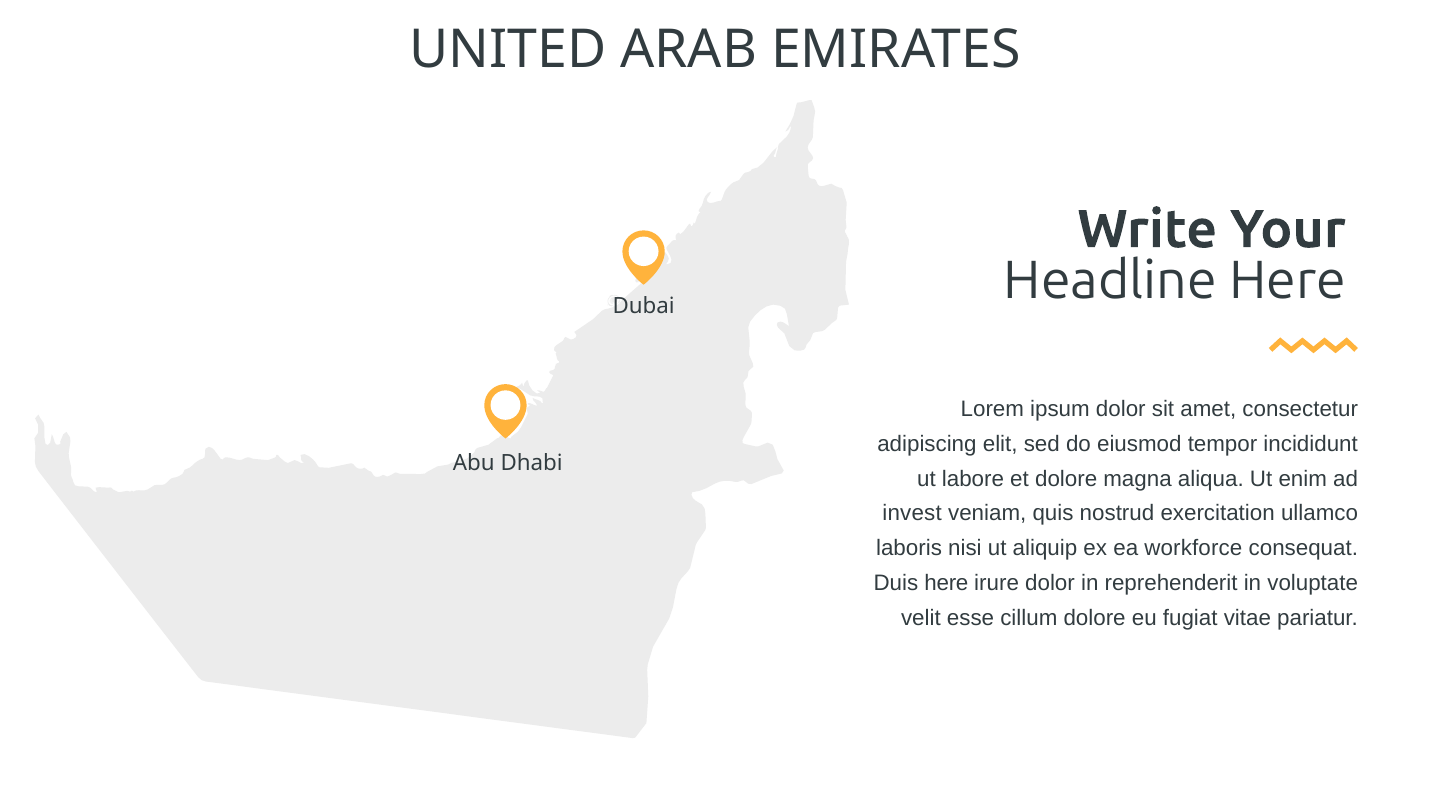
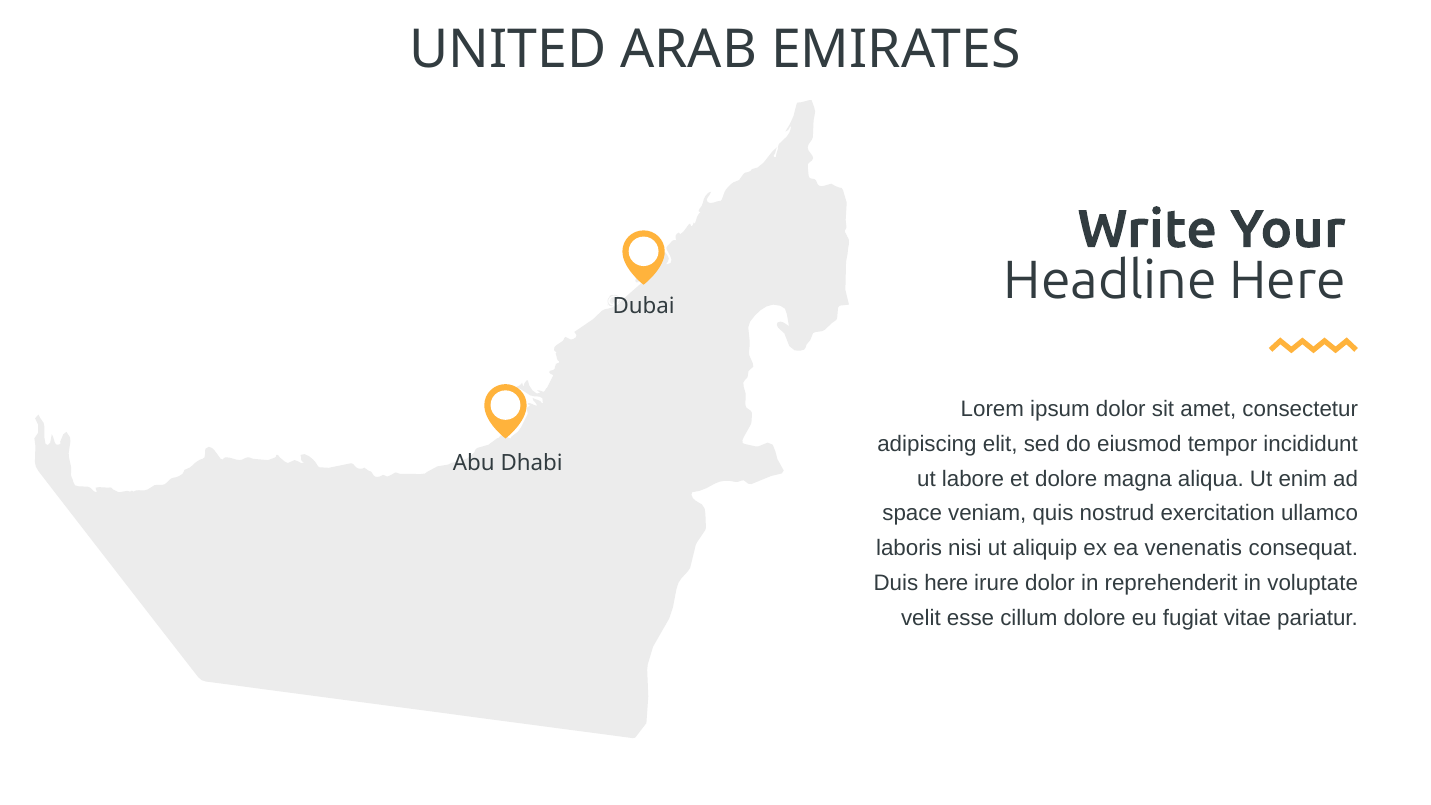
invest: invest -> space
workforce: workforce -> venenatis
